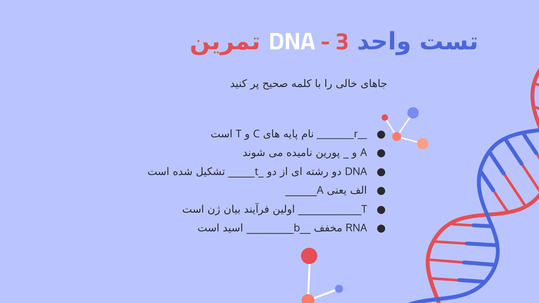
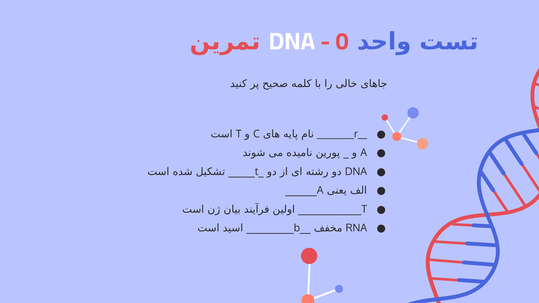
3: 3 -> 0
